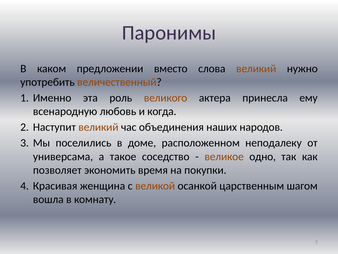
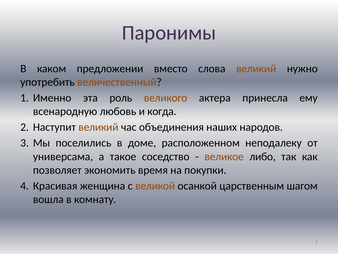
одно: одно -> либо
